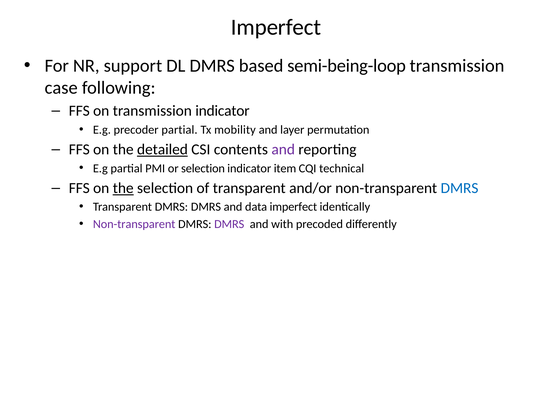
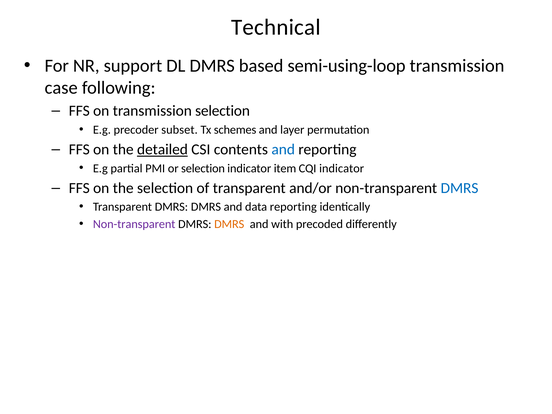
Imperfect at (276, 27): Imperfect -> Technical
semi-being-loop: semi-being-loop -> semi-using-loop
transmission indicator: indicator -> selection
precoder partial: partial -> subset
mobility: mobility -> schemes
and at (283, 150) colour: purple -> blue
CQI technical: technical -> indicator
the at (123, 188) underline: present -> none
data imperfect: imperfect -> reporting
DMRS at (229, 224) colour: purple -> orange
